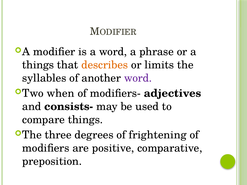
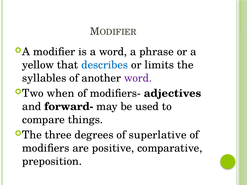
things at (38, 65): things -> yellow
describes colour: orange -> blue
consists-: consists- -> forward-
frightening: frightening -> superlative
